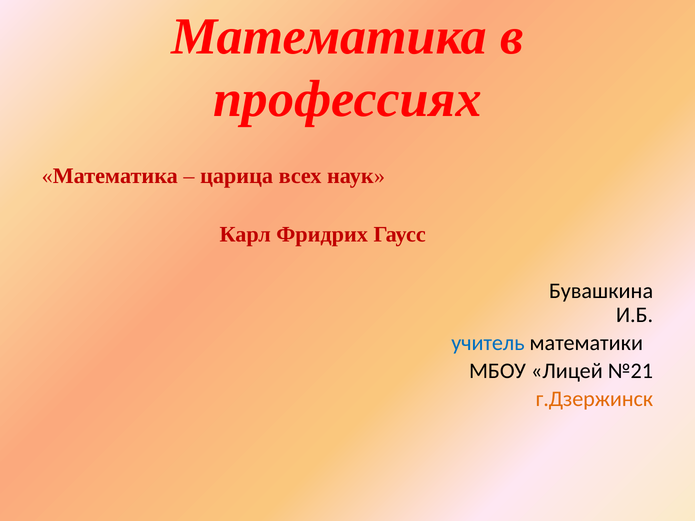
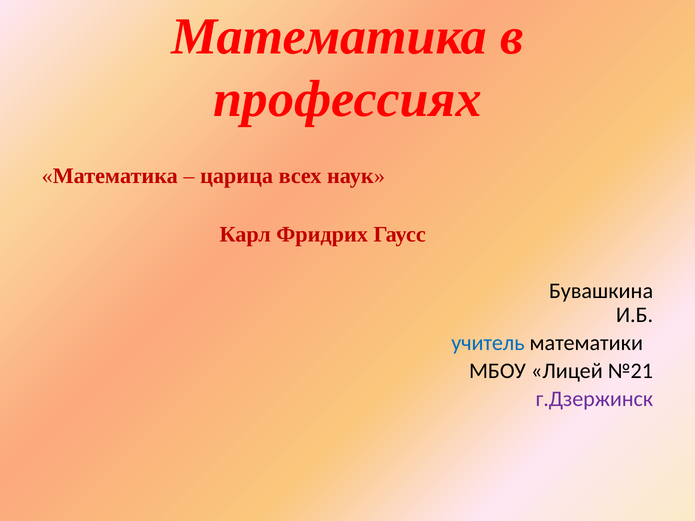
г.Дзержинск colour: orange -> purple
